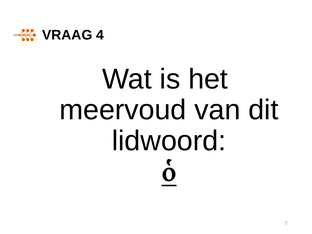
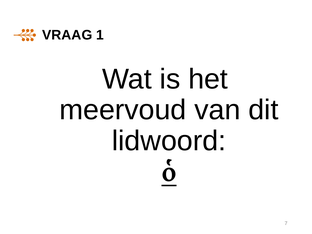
4: 4 -> 1
